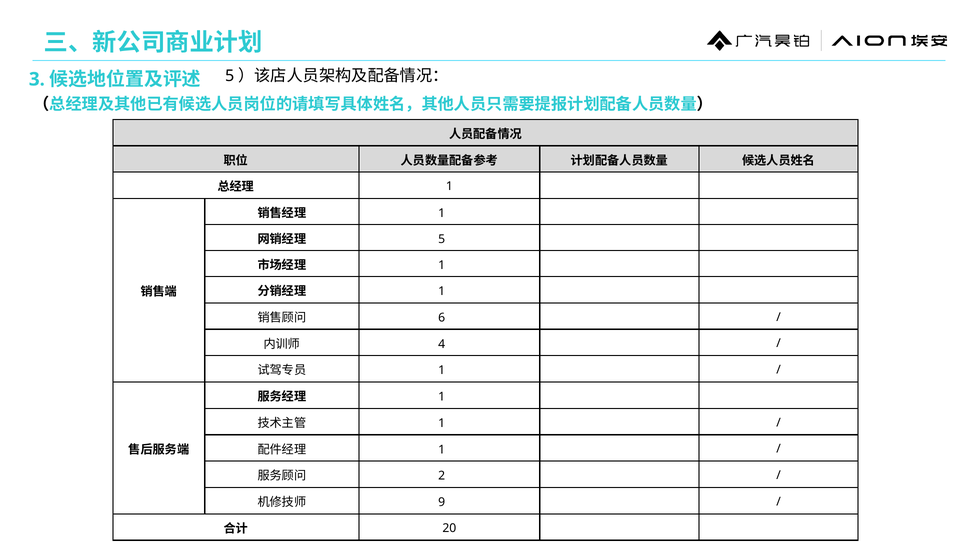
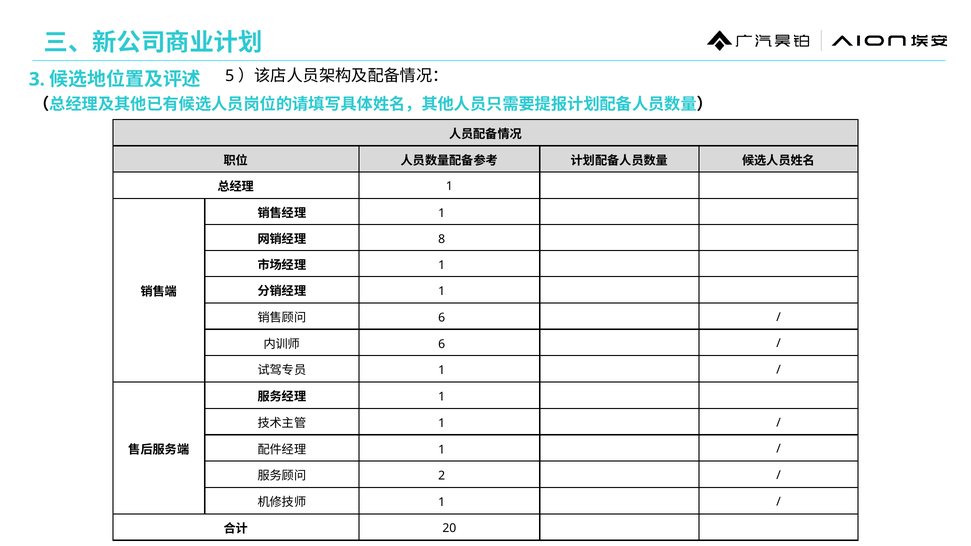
5: 5 -> 8
4 at (442, 344): 4 -> 6
9 at (442, 502): 9 -> 1
